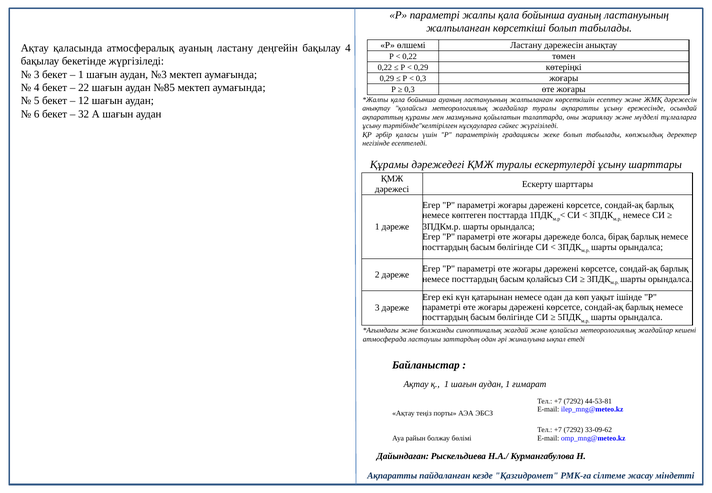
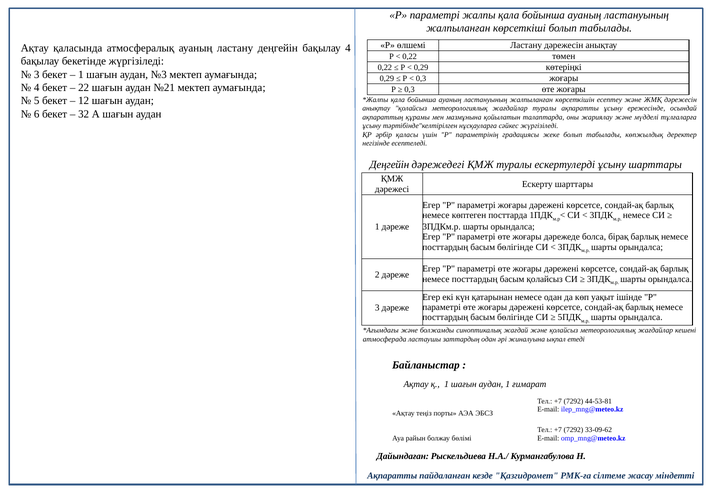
№85: №85 -> №21
Құрамы at (389, 165): Құрамы -> Деңгейін
